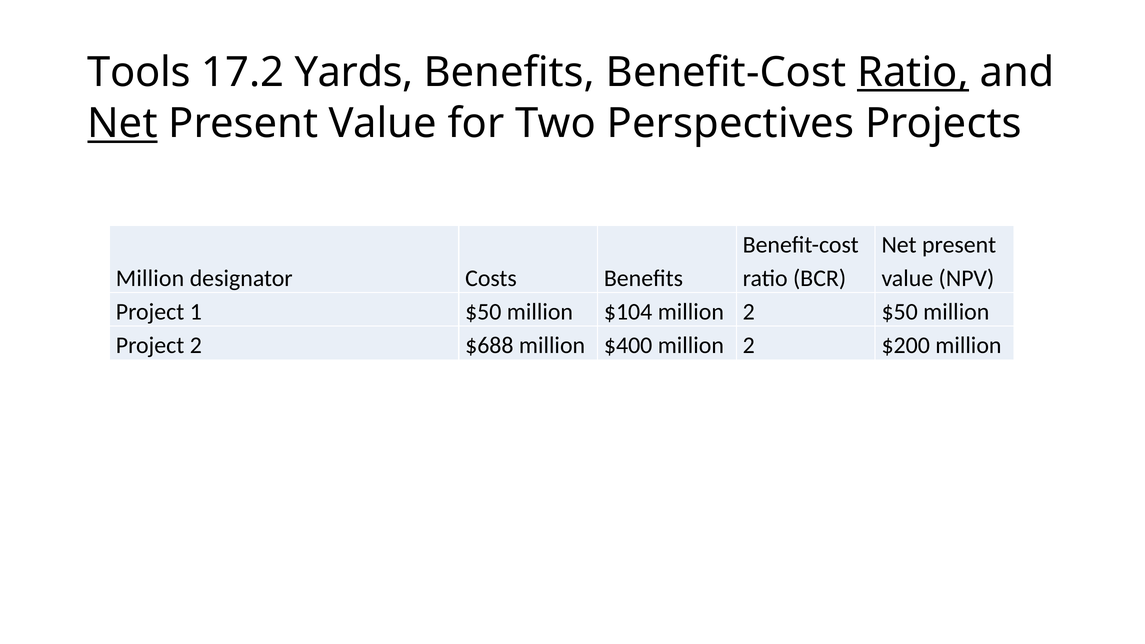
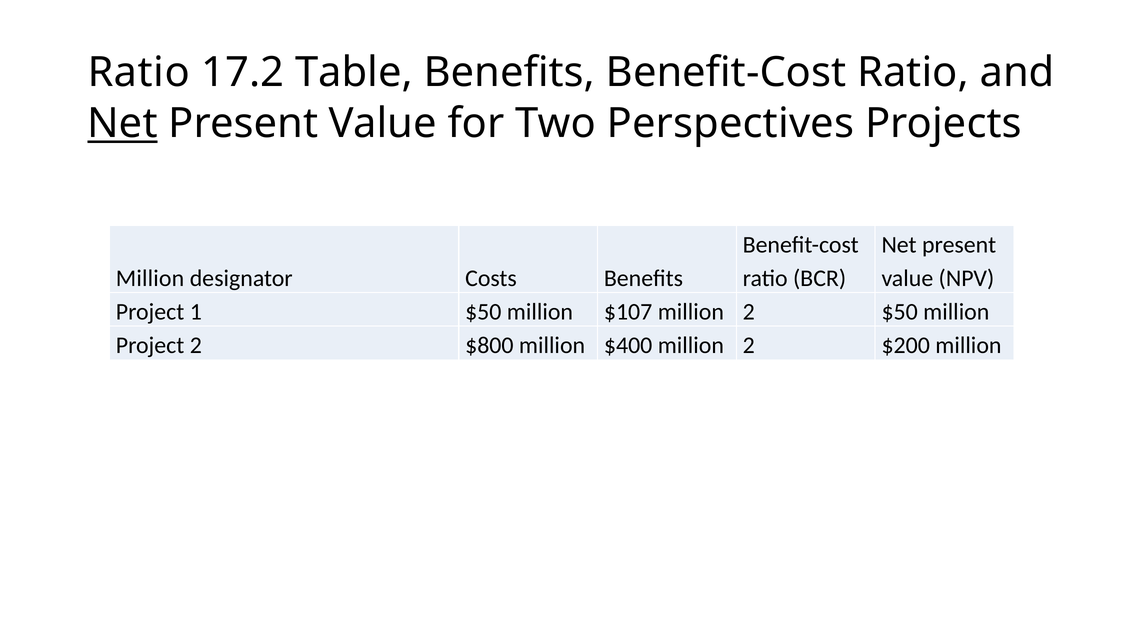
Tools at (139, 72): Tools -> Ratio
Yards: Yards -> Table
Ratio at (913, 72) underline: present -> none
$104: $104 -> $107
$688: $688 -> $800
